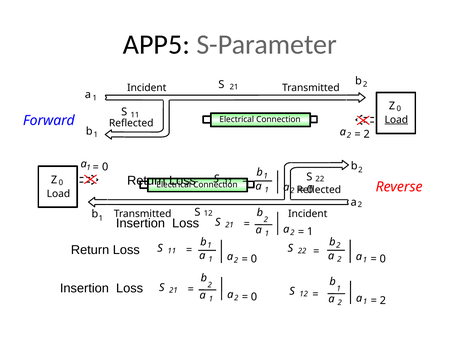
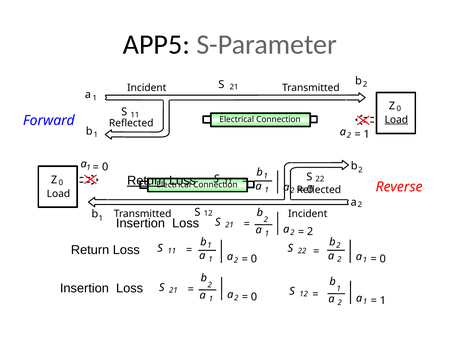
2 at (367, 134): 2 -> 1
Return at (146, 181) underline: none -> present
1 at (310, 232): 1 -> 2
2 at (383, 301): 2 -> 1
